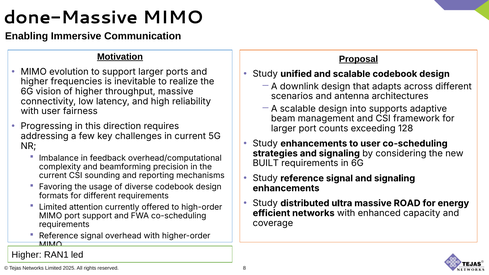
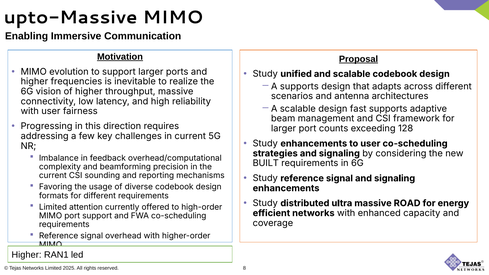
done-Massive: done-Massive -> upto-Massive
A downlink: downlink -> supports
into: into -> fast
